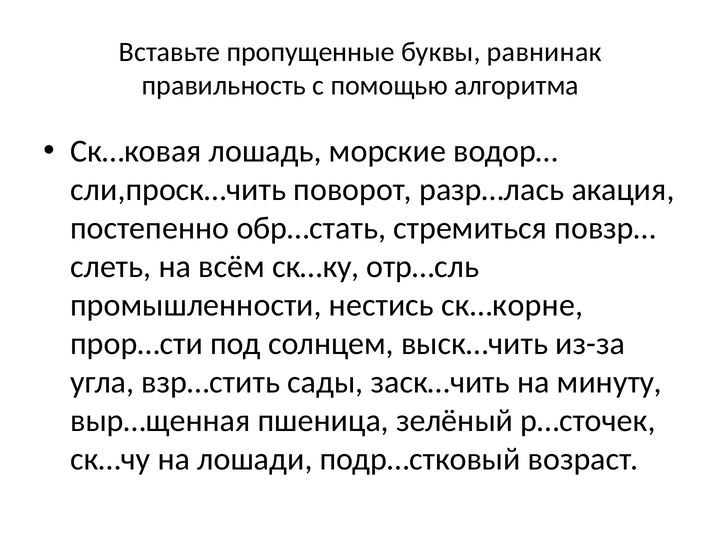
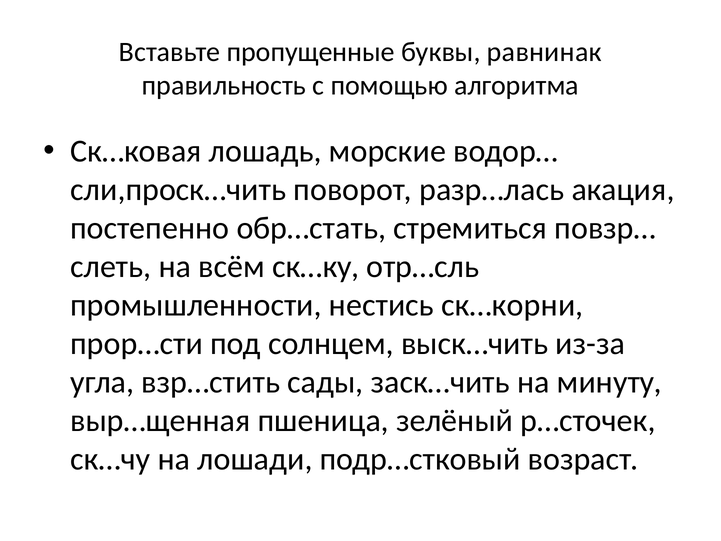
ск…корне: ск…корне -> ск…корни
